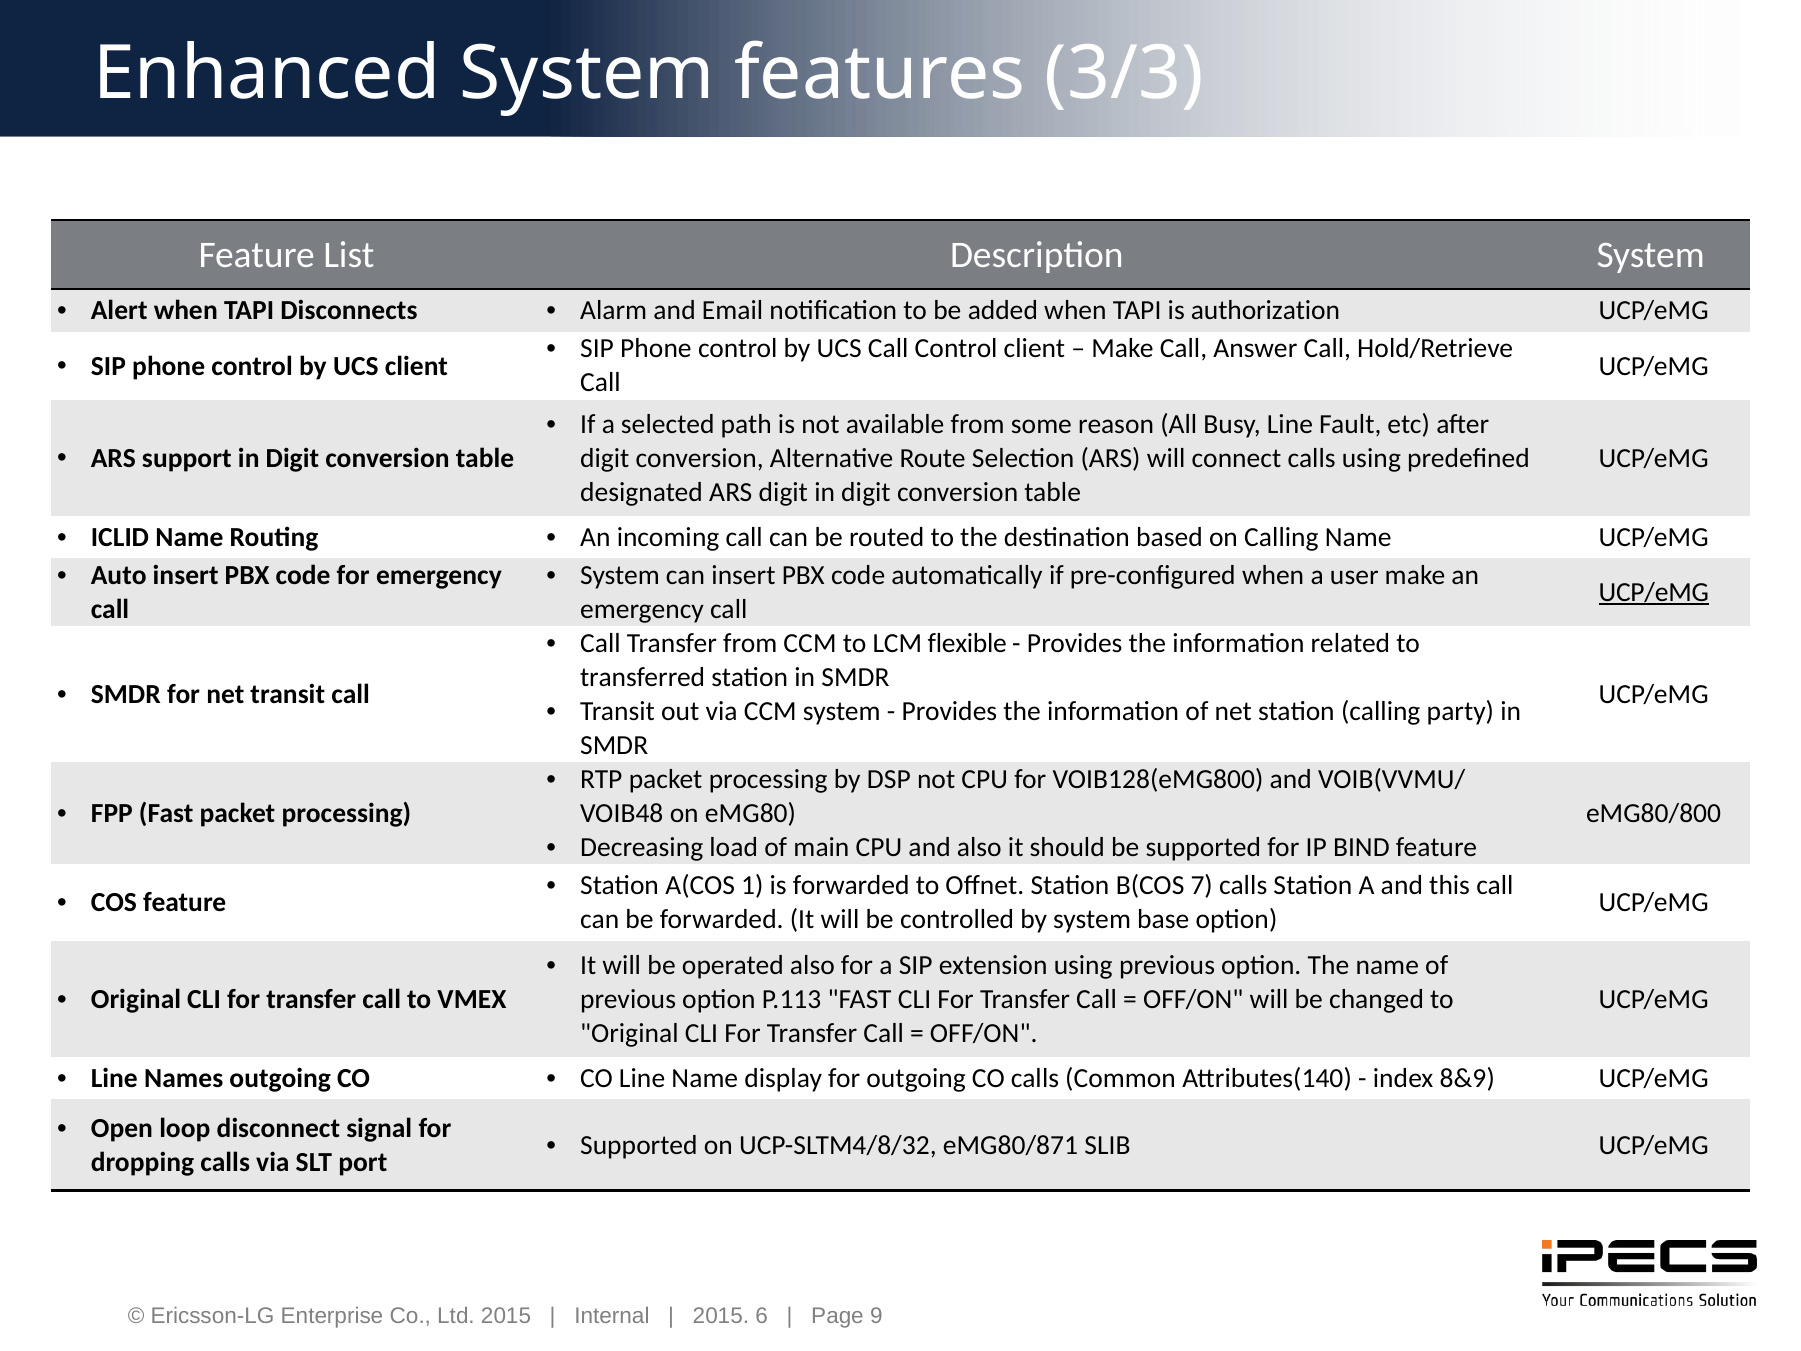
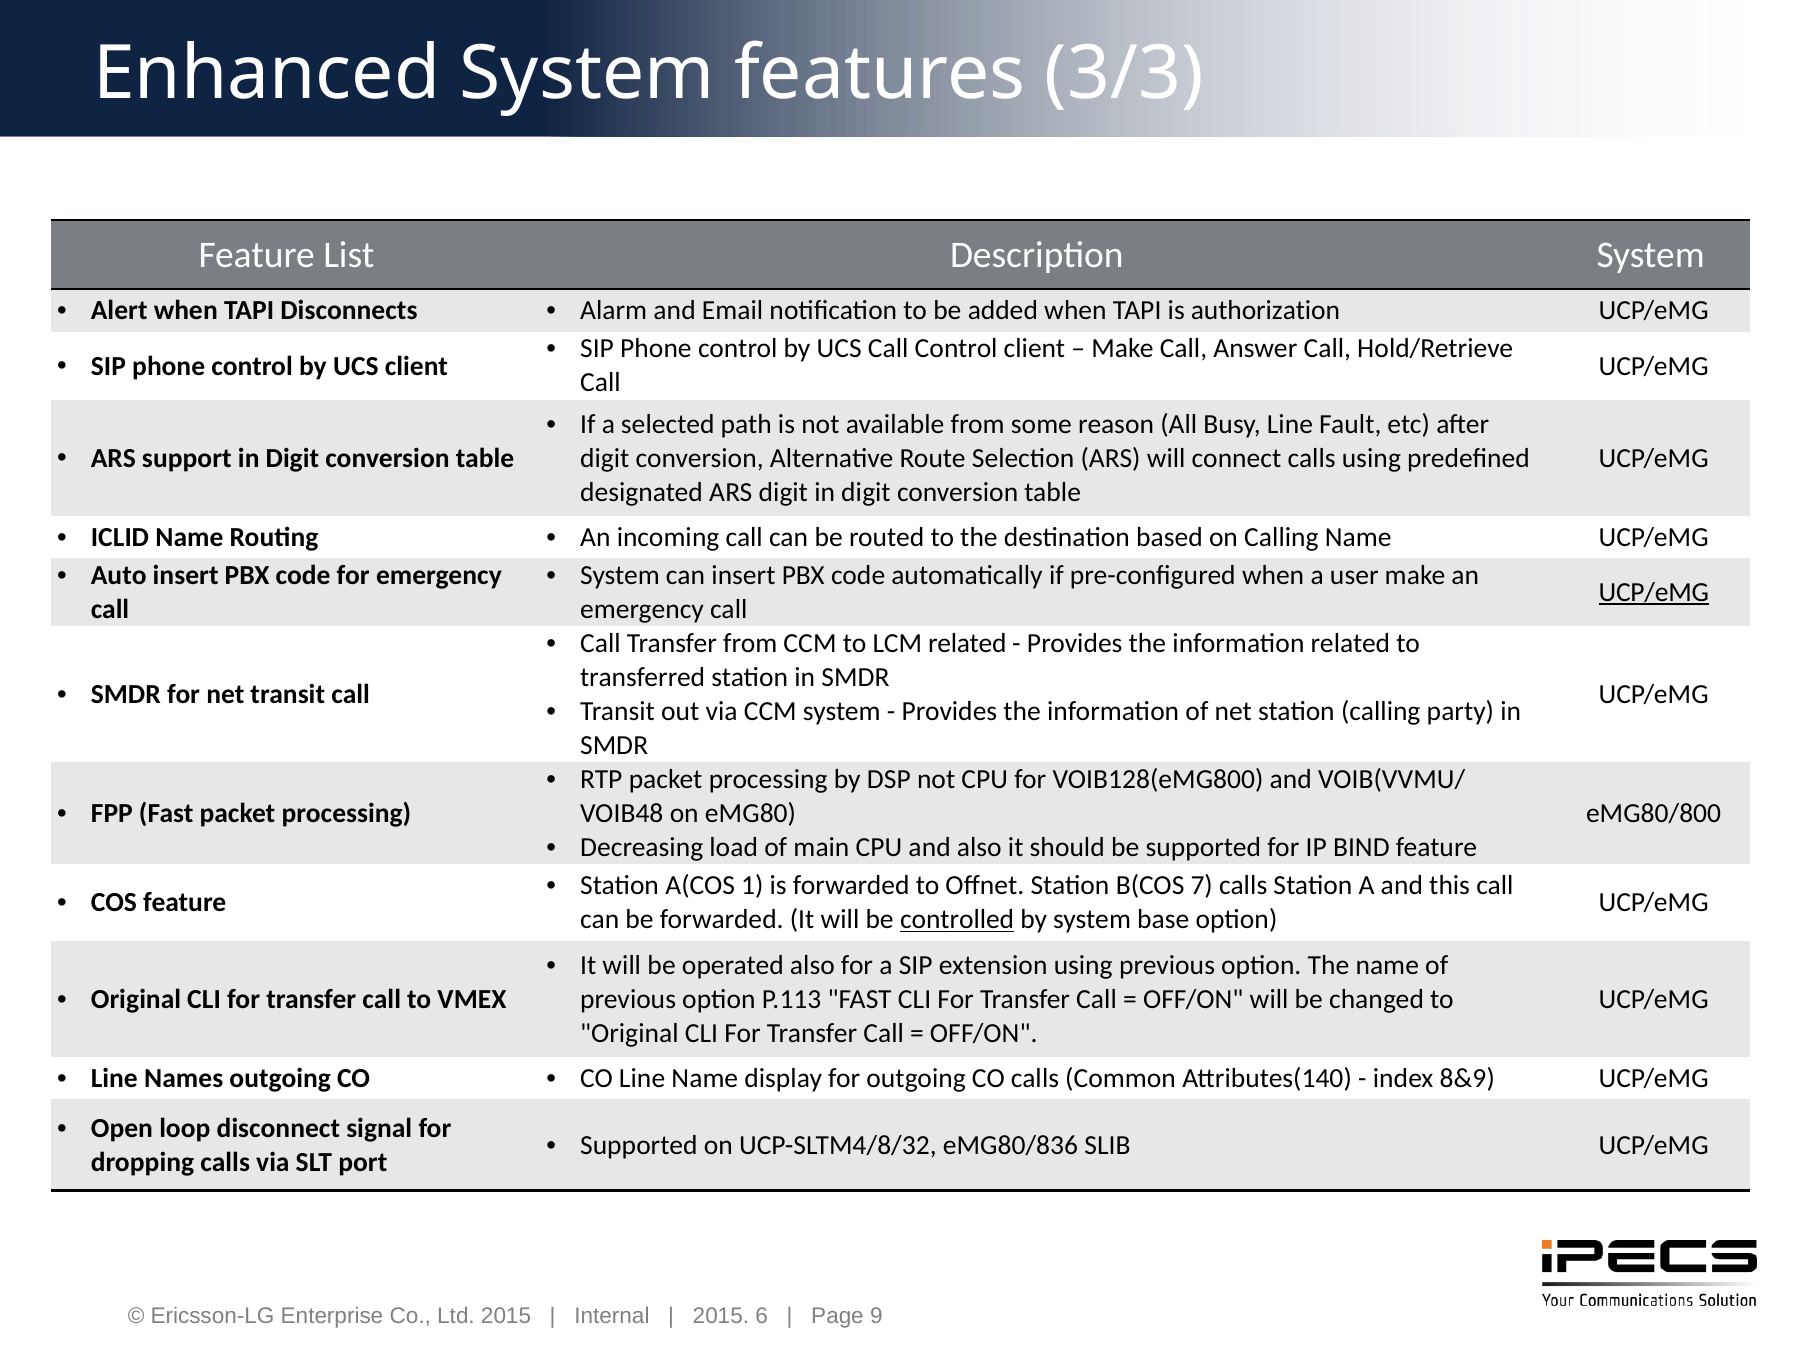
LCM flexible: flexible -> related
controlled underline: none -> present
eMG80/871: eMG80/871 -> eMG80/836
